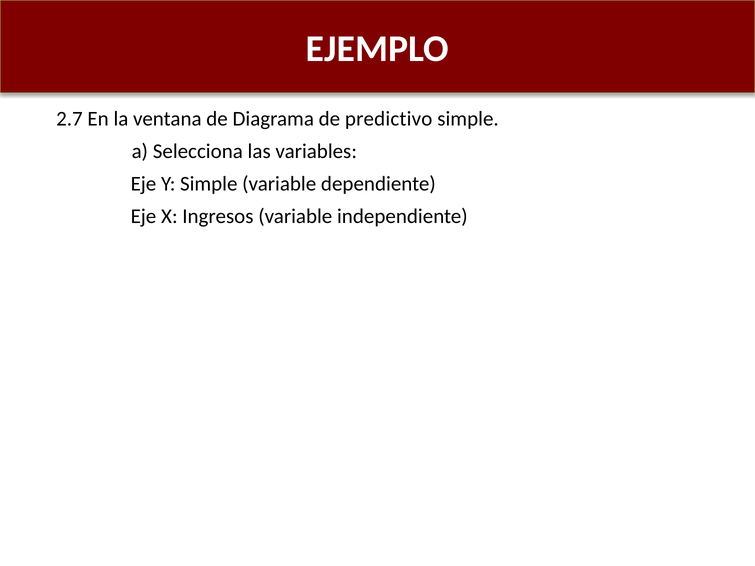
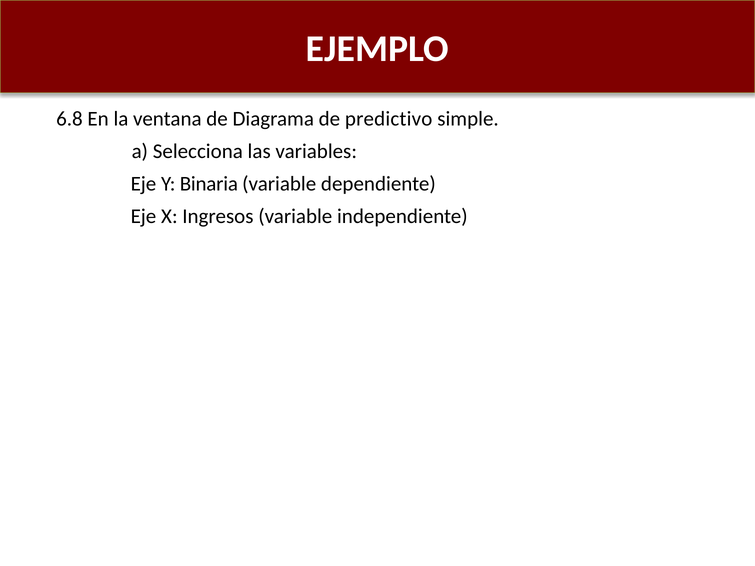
2.7: 2.7 -> 6.8
Y Simple: Simple -> Binaria
